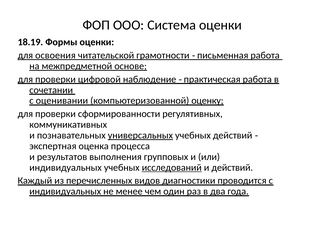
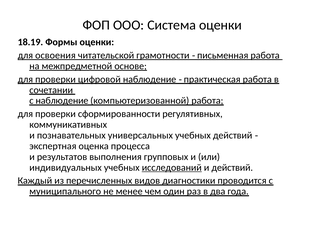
с оценивании: оценивании -> наблюдение
компьютеризованной оценку: оценку -> работа
универсальных underline: present -> none
индивидуальных at (65, 192): индивидуальных -> муниципального
